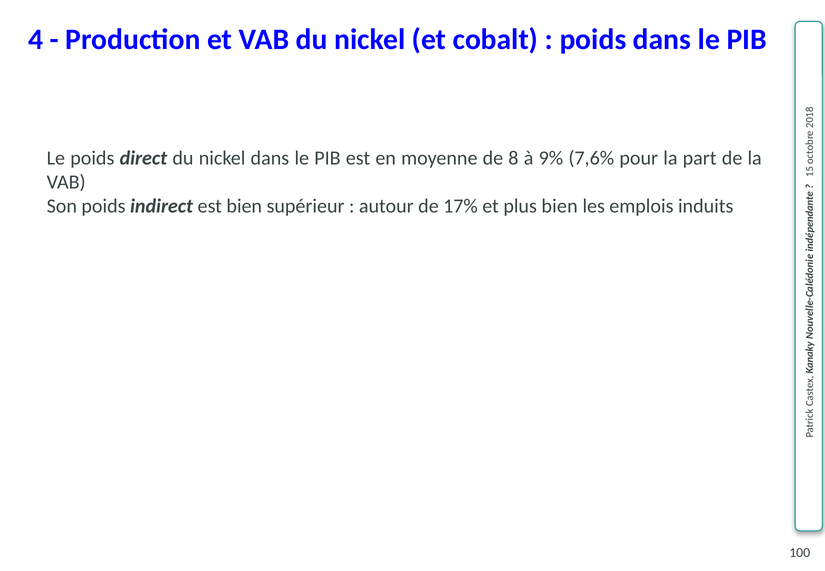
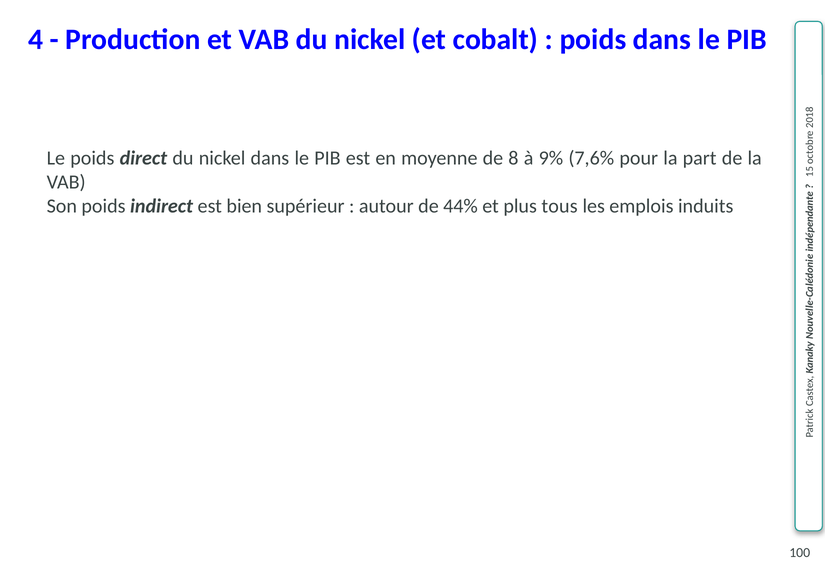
17%: 17% -> 44%
plus bien: bien -> tous
